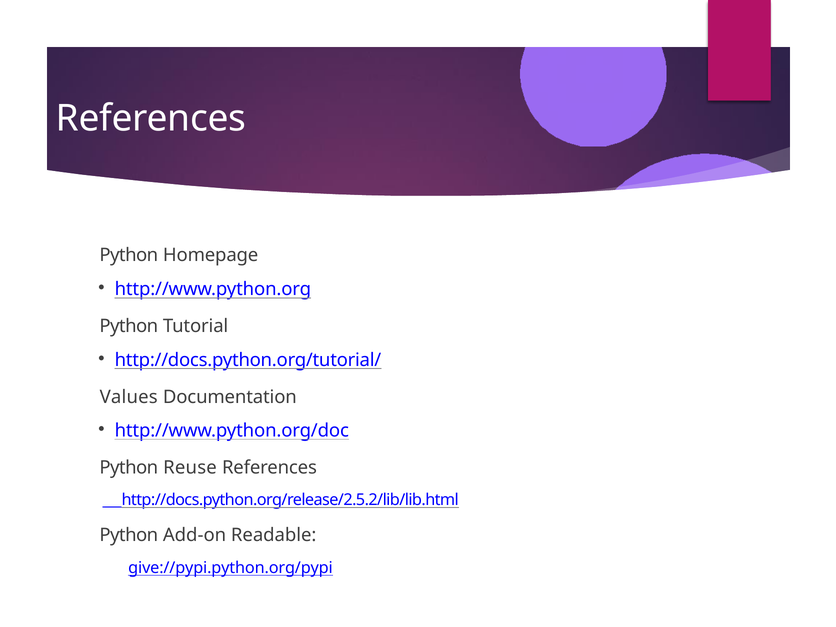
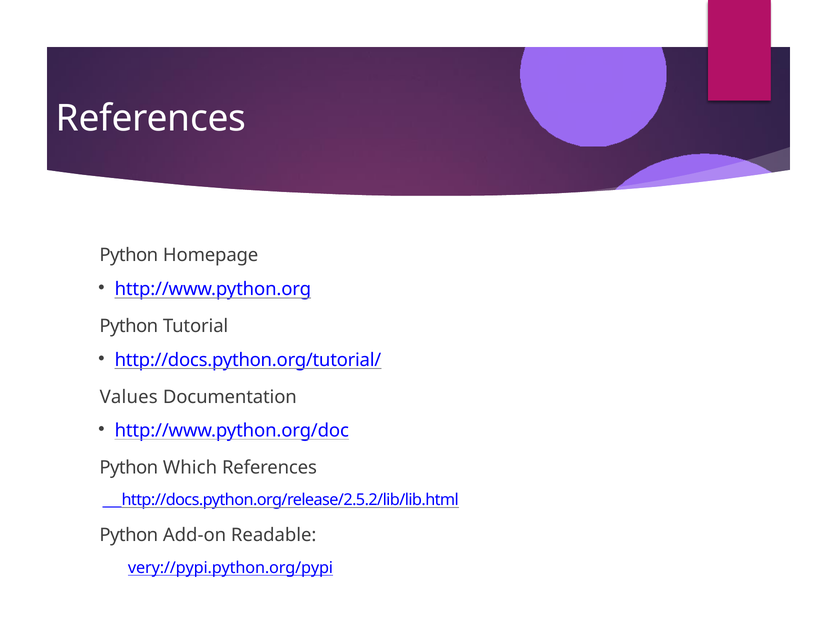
Reuse: Reuse -> Which
give://pypi.python.org/pypi: give://pypi.python.org/pypi -> very://pypi.python.org/pypi
